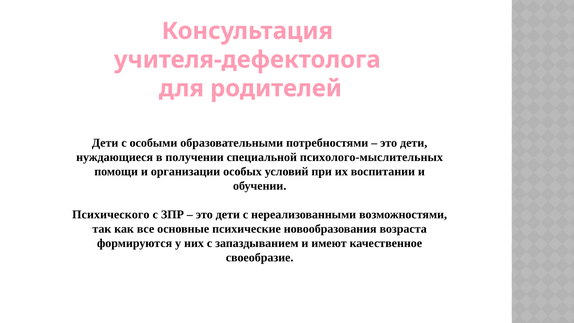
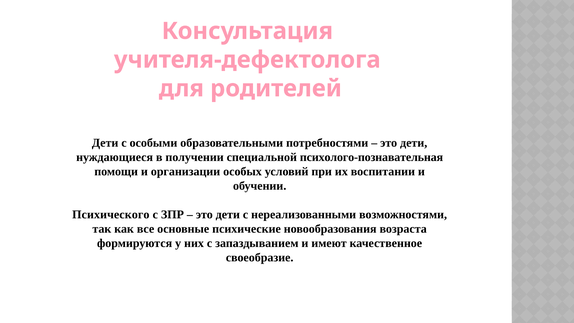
психолого-мыслительных: психолого-мыслительных -> психолого-познавательная
